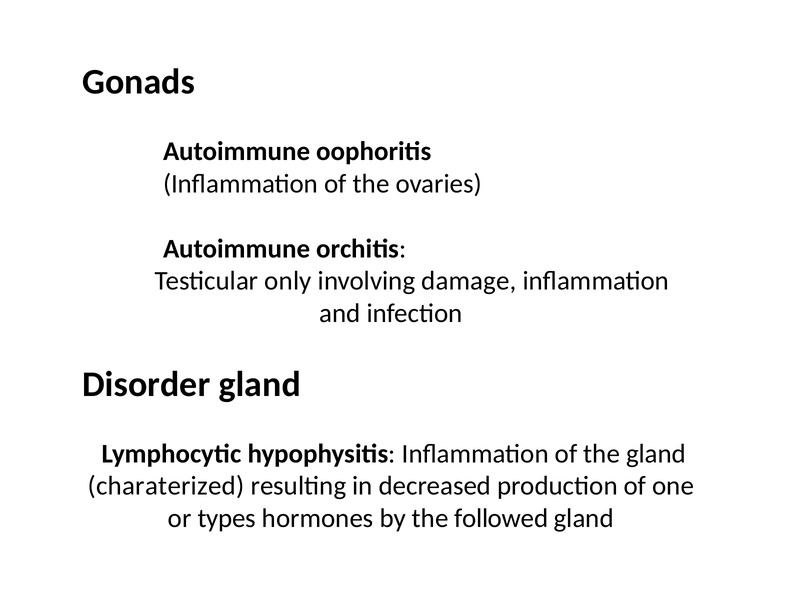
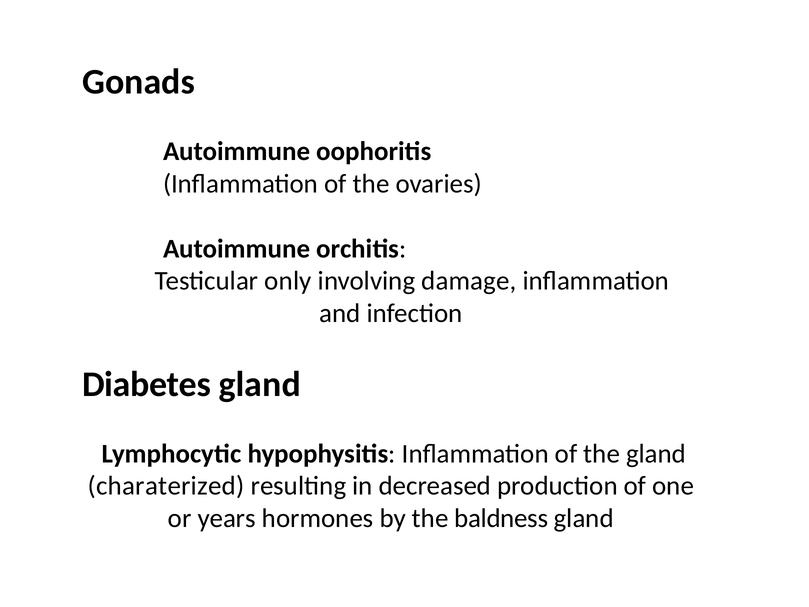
Disorder: Disorder -> Diabetes
types: types -> years
followed: followed -> baldness
